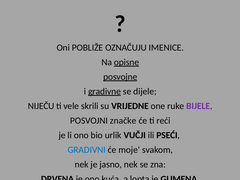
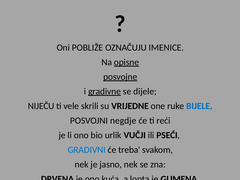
BIJELE colour: purple -> blue
značke: značke -> negdje
moje: moje -> treba
